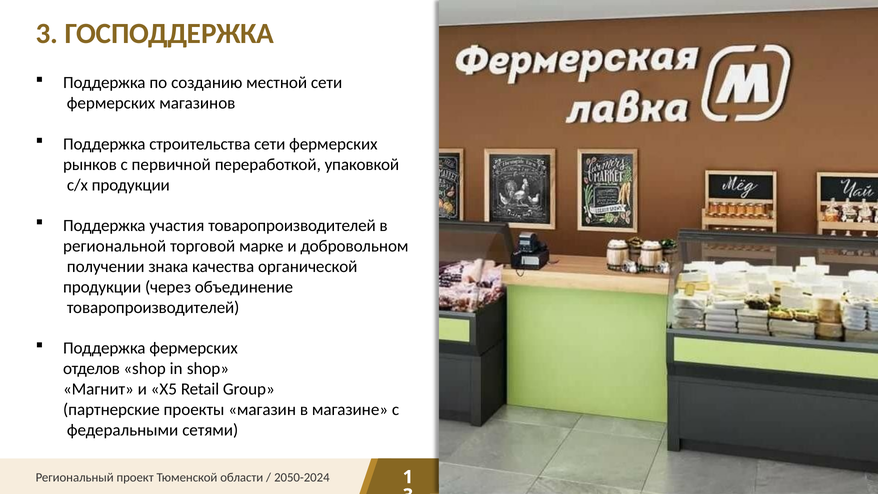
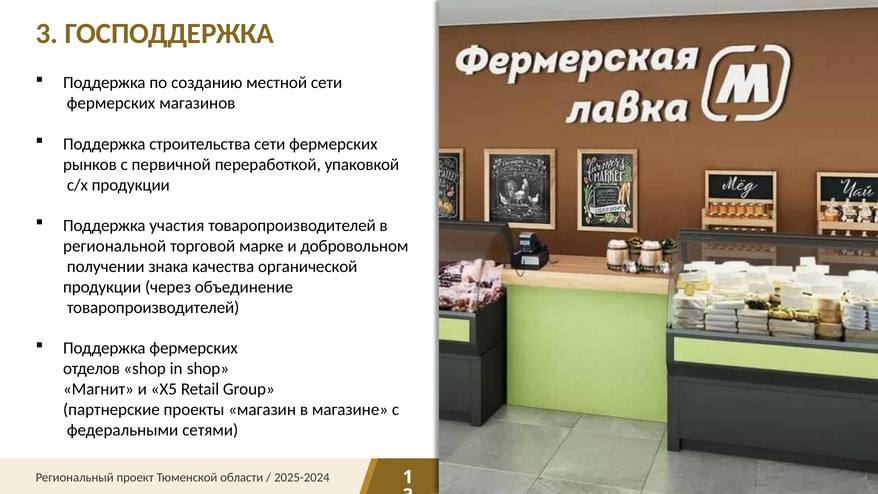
2050-2024: 2050-2024 -> 2025-2024
